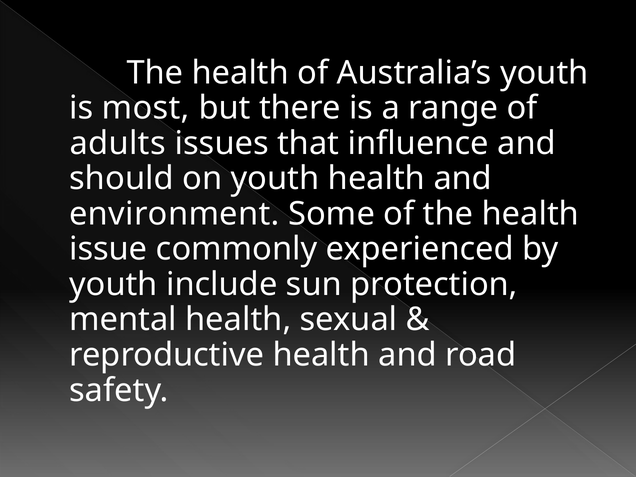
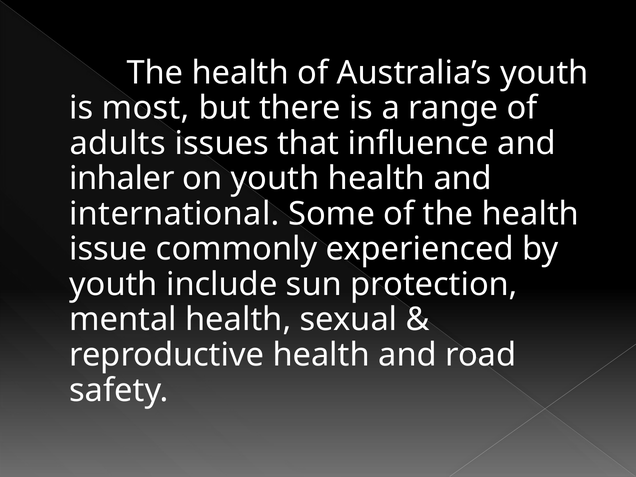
should: should -> inhaler
environment: environment -> international
